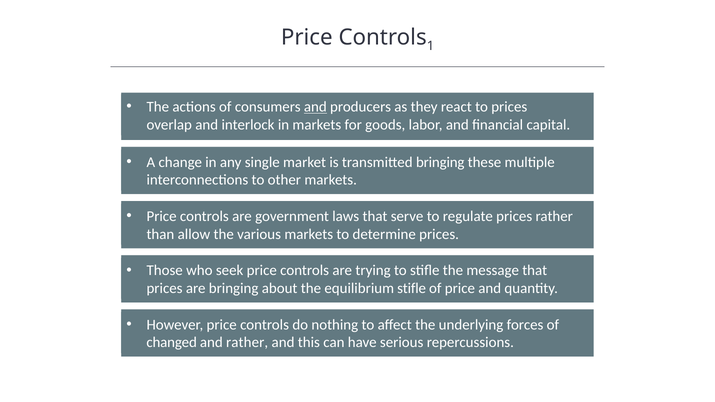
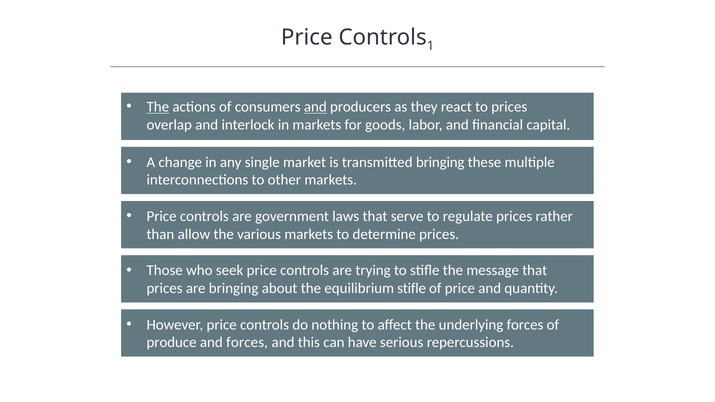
The at (158, 107) underline: none -> present
changed: changed -> produce
and rather: rather -> forces
